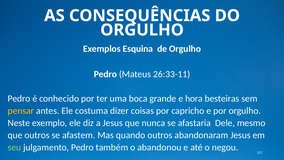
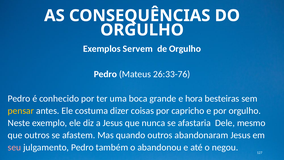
Esquina: Esquina -> Servem
26:33-11: 26:33-11 -> 26:33-76
seu colour: light green -> pink
